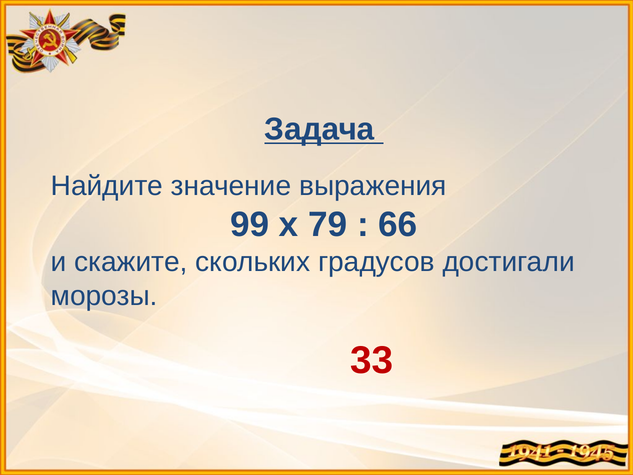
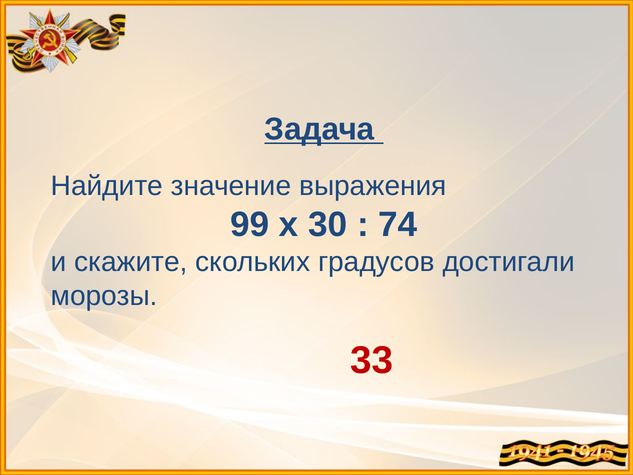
79: 79 -> 30
66: 66 -> 74
